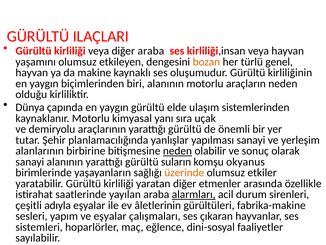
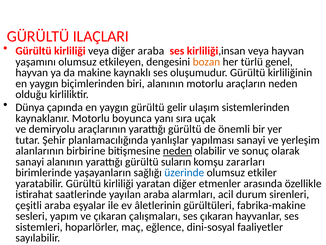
elde: elde -> gelir
kimyasal: kimyasal -> boyunca
okyanus: okyanus -> zararları
üzerinde colour: orange -> blue
alarmları underline: present -> none
çeşitli adıyla: adıyla -> araba
ve eşyalar: eşyalar -> çıkaran
